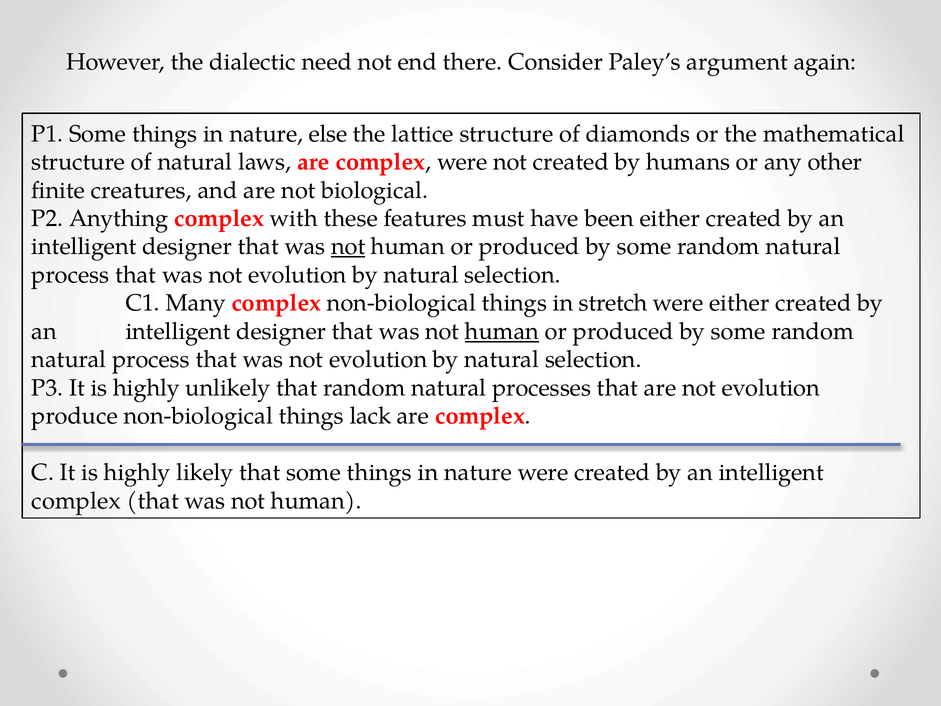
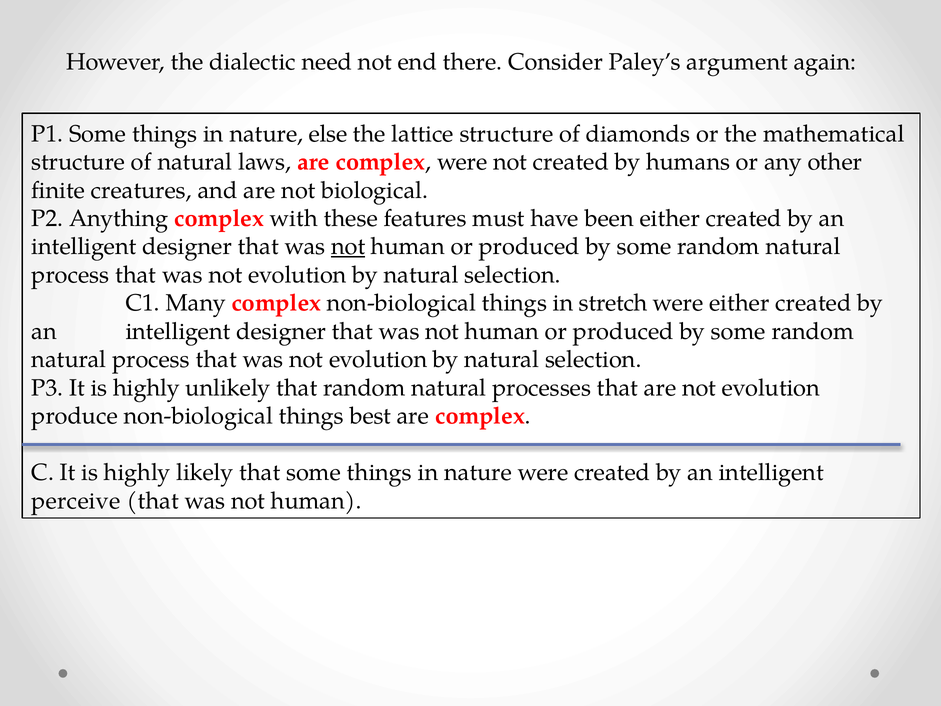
human at (502, 331) underline: present -> none
lack: lack -> best
complex at (76, 501): complex -> perceive
